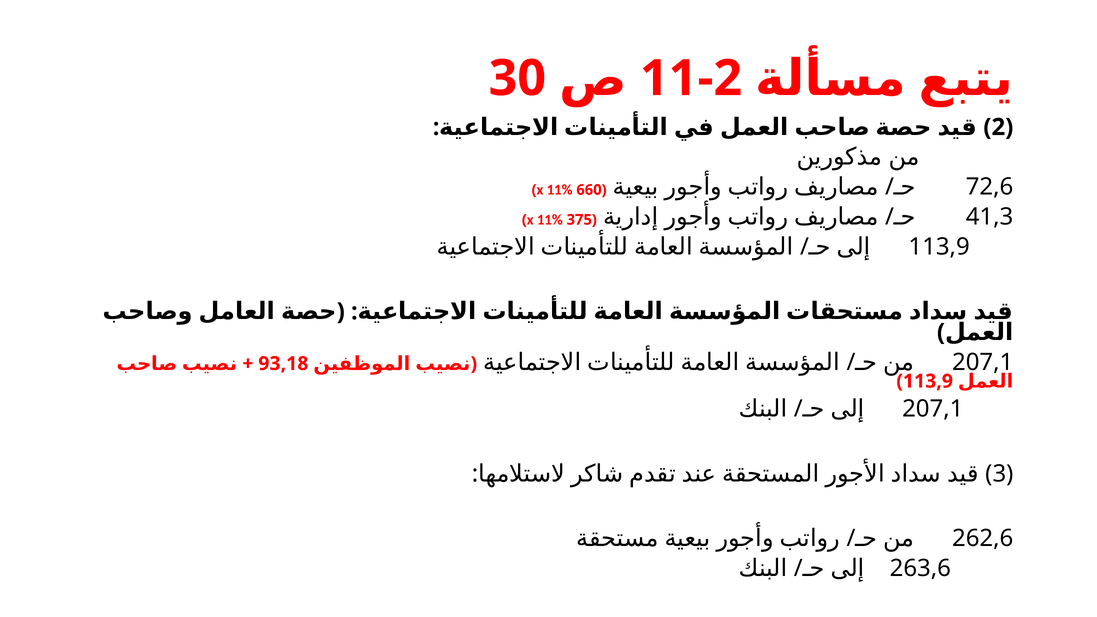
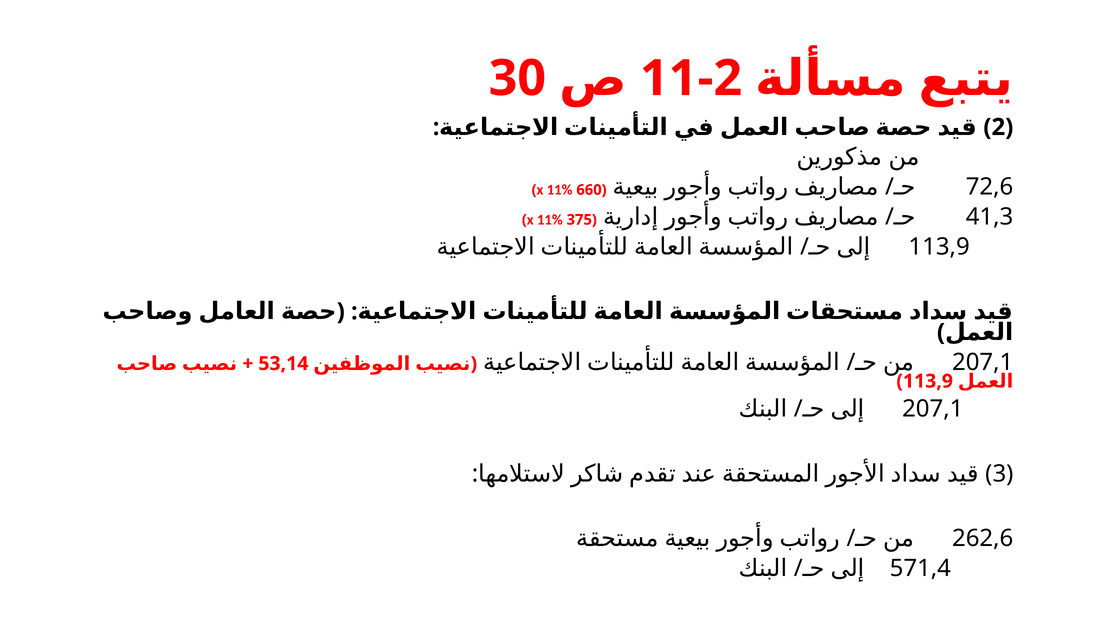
93,18: 93,18 -> 53,14
263,6: 263,6 -> 571,4
